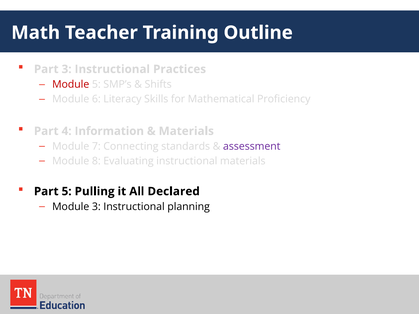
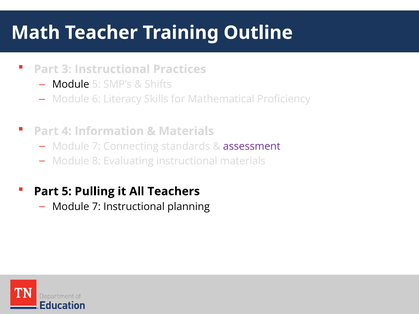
Module at (71, 85) colour: red -> black
Declared: Declared -> Teachers
3 at (96, 207): 3 -> 7
